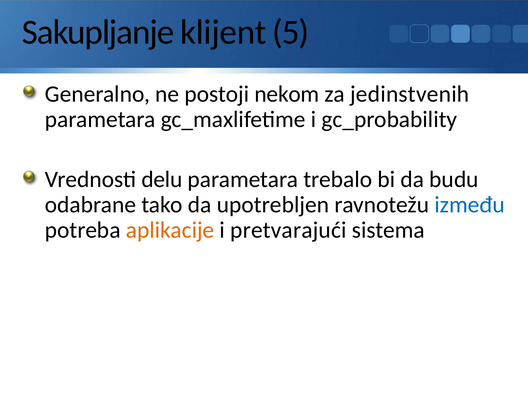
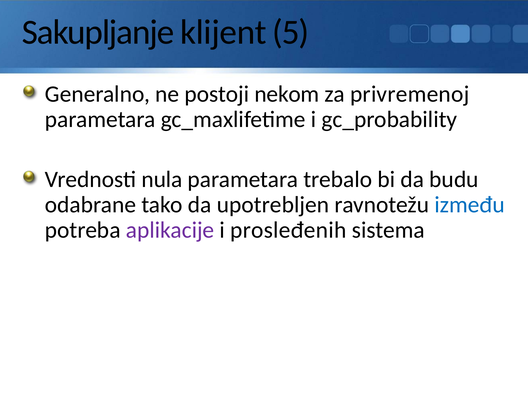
jedinstvenih: jedinstvenih -> privremenoj
delu: delu -> nula
aplikacije colour: orange -> purple
pretvarajući: pretvarajući -> prosleđenih
